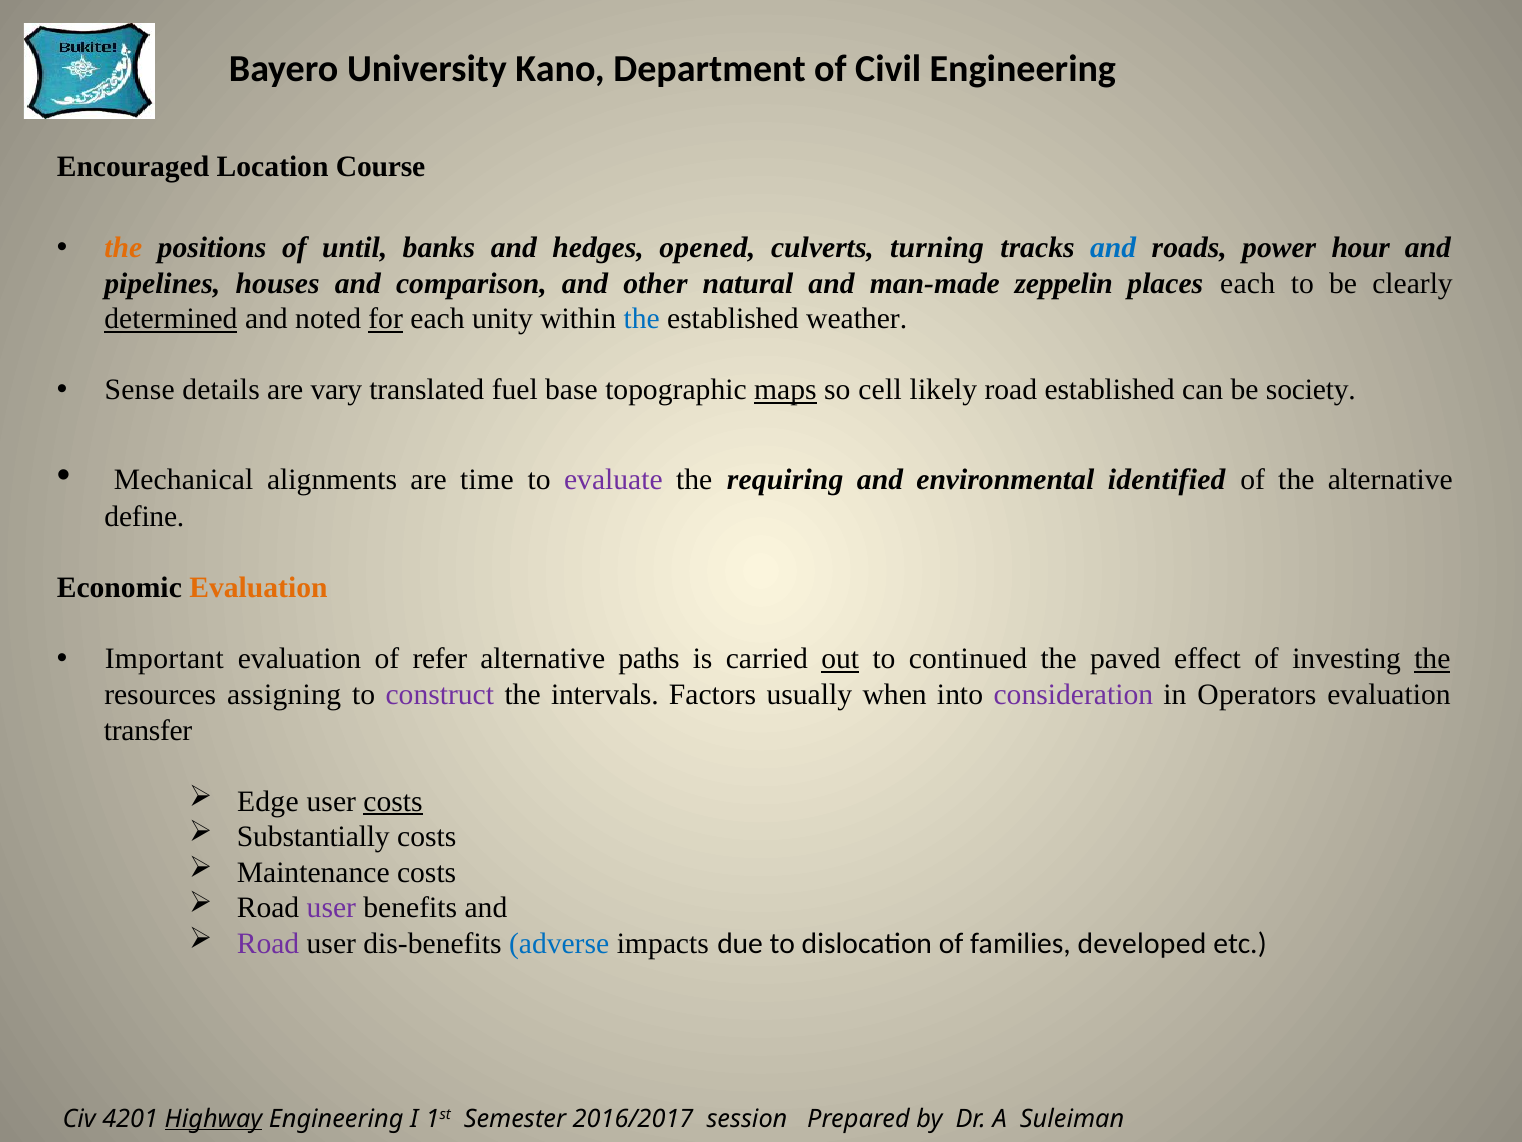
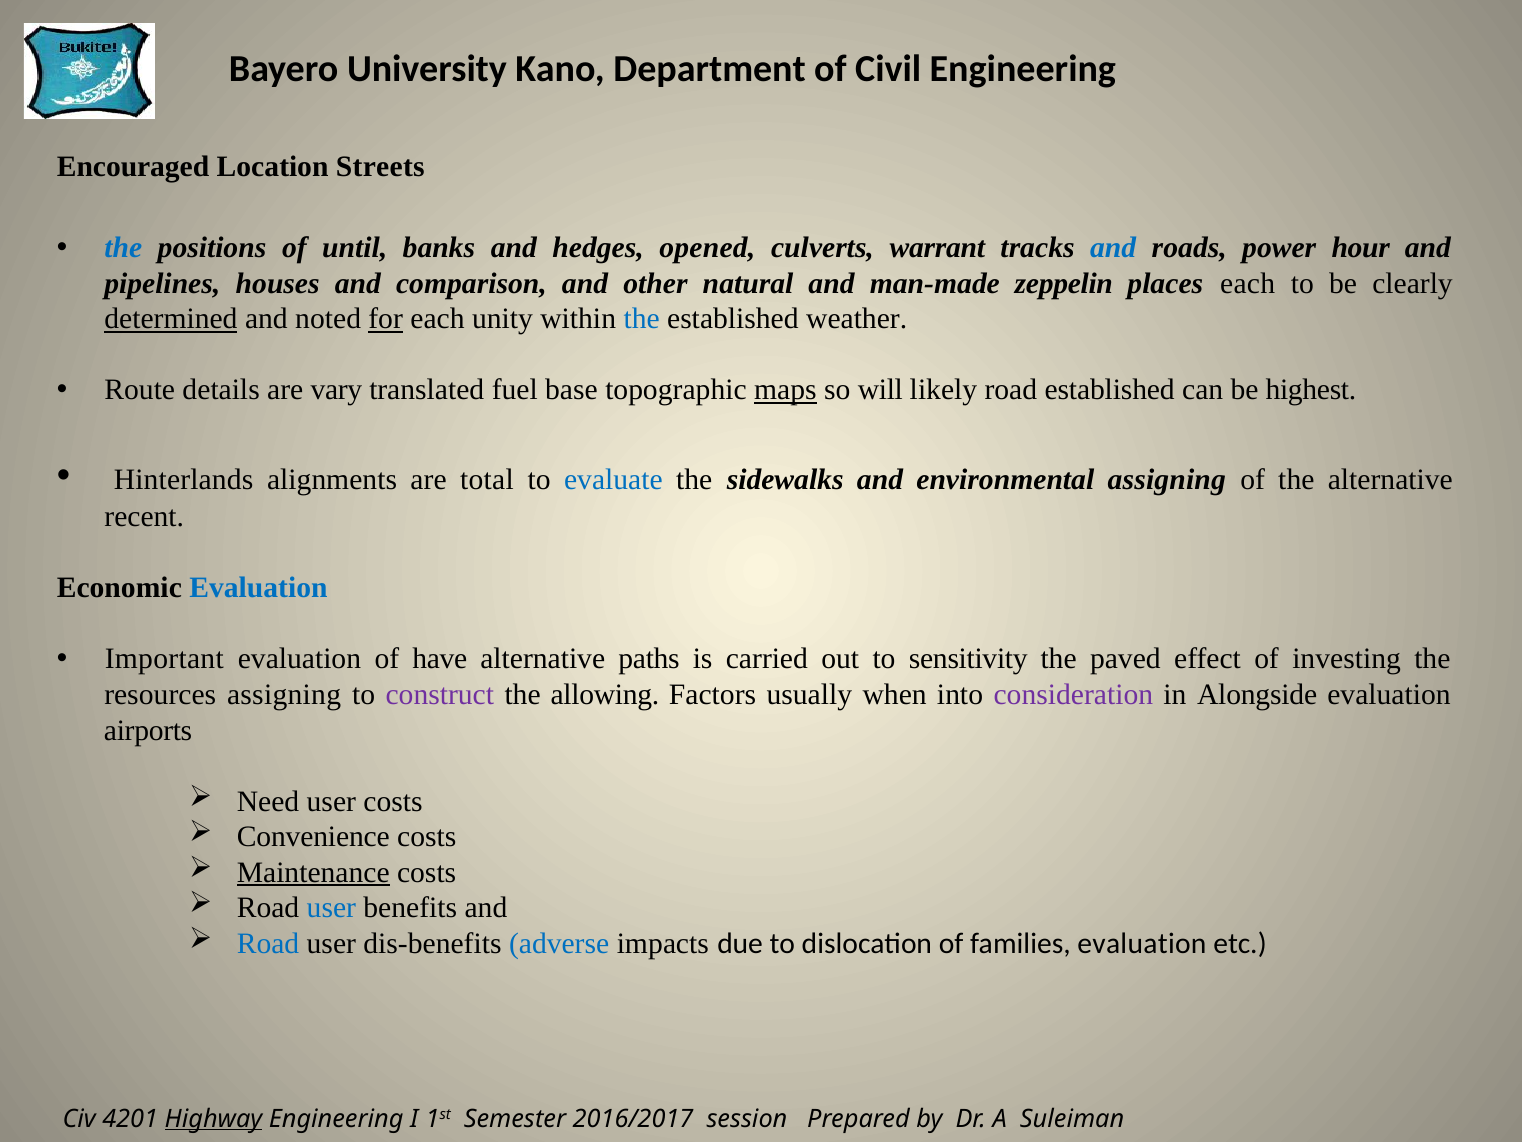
Course: Course -> Streets
the at (123, 248) colour: orange -> blue
turning: turning -> warrant
Sense: Sense -> Route
cell: cell -> will
society: society -> highest
Mechanical: Mechanical -> Hinterlands
time: time -> total
evaluate colour: purple -> blue
requiring: requiring -> sidewalks
environmental identified: identified -> assigning
define: define -> recent
Evaluation at (258, 588) colour: orange -> blue
refer: refer -> have
out underline: present -> none
continued: continued -> sensitivity
the at (1432, 659) underline: present -> none
intervals: intervals -> allowing
Operators: Operators -> Alongside
transfer: transfer -> airports
Edge: Edge -> Need
costs at (393, 801) underline: present -> none
Substantially: Substantially -> Convenience
Maintenance underline: none -> present
user at (331, 908) colour: purple -> blue
Road at (268, 943) colour: purple -> blue
families developed: developed -> evaluation
